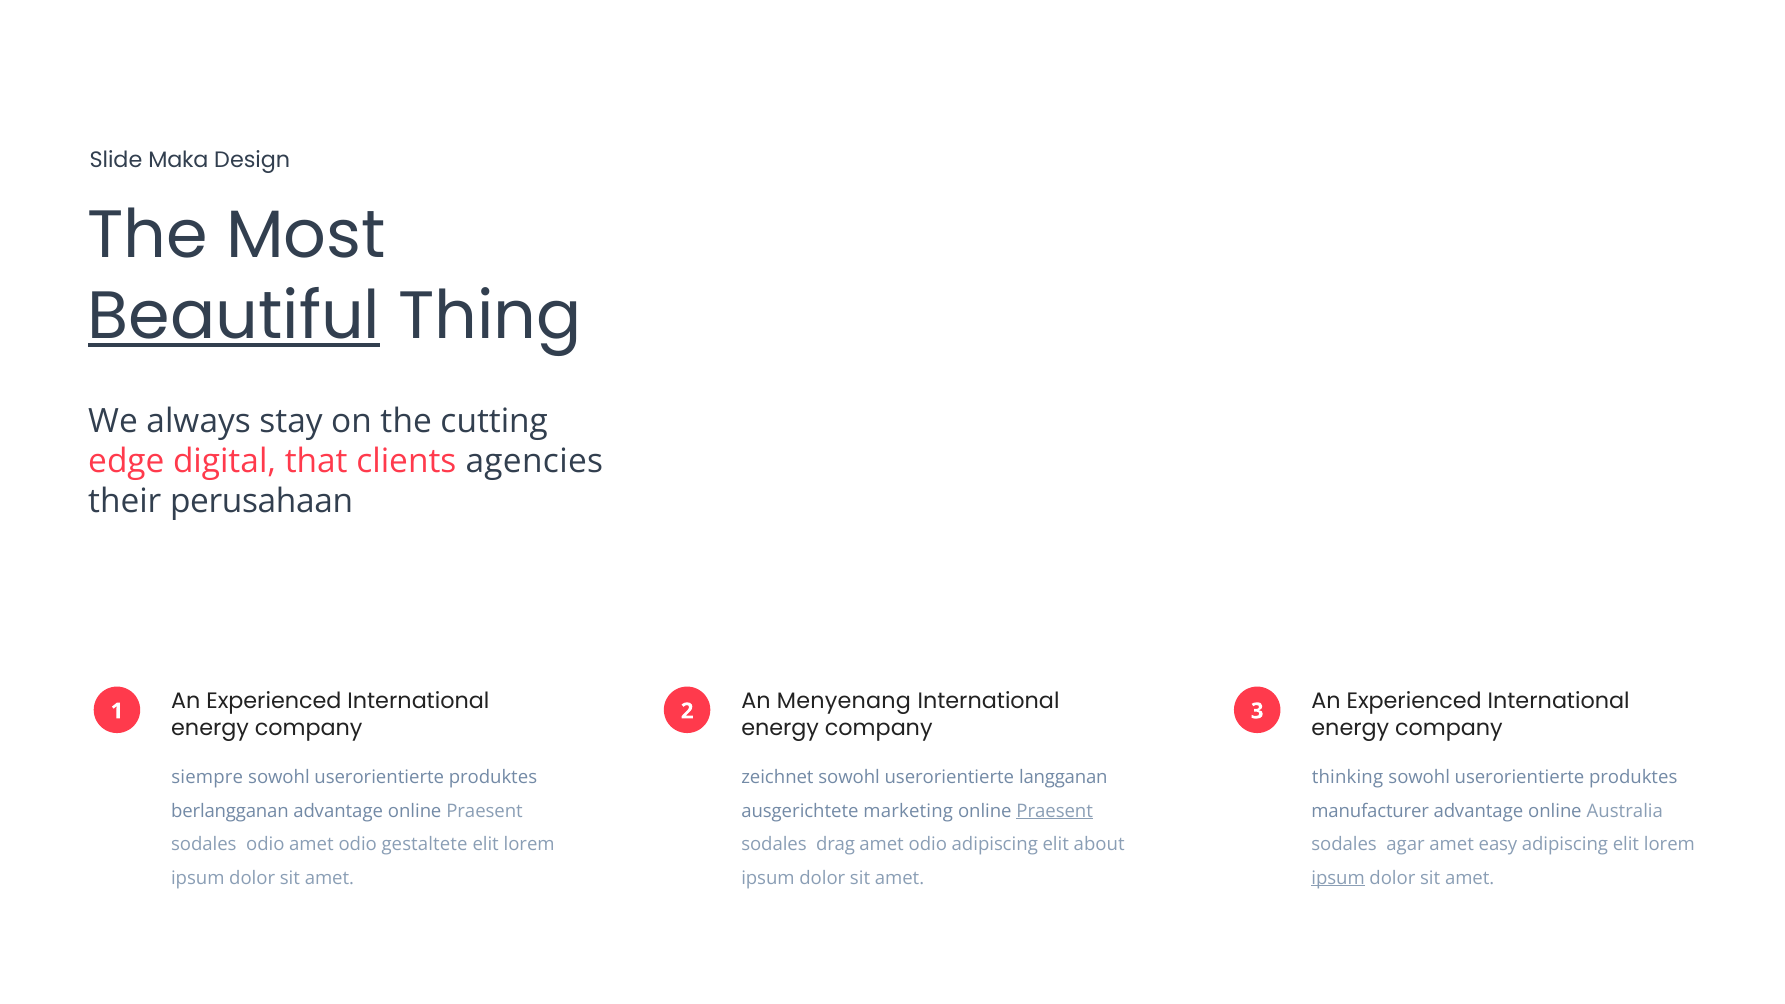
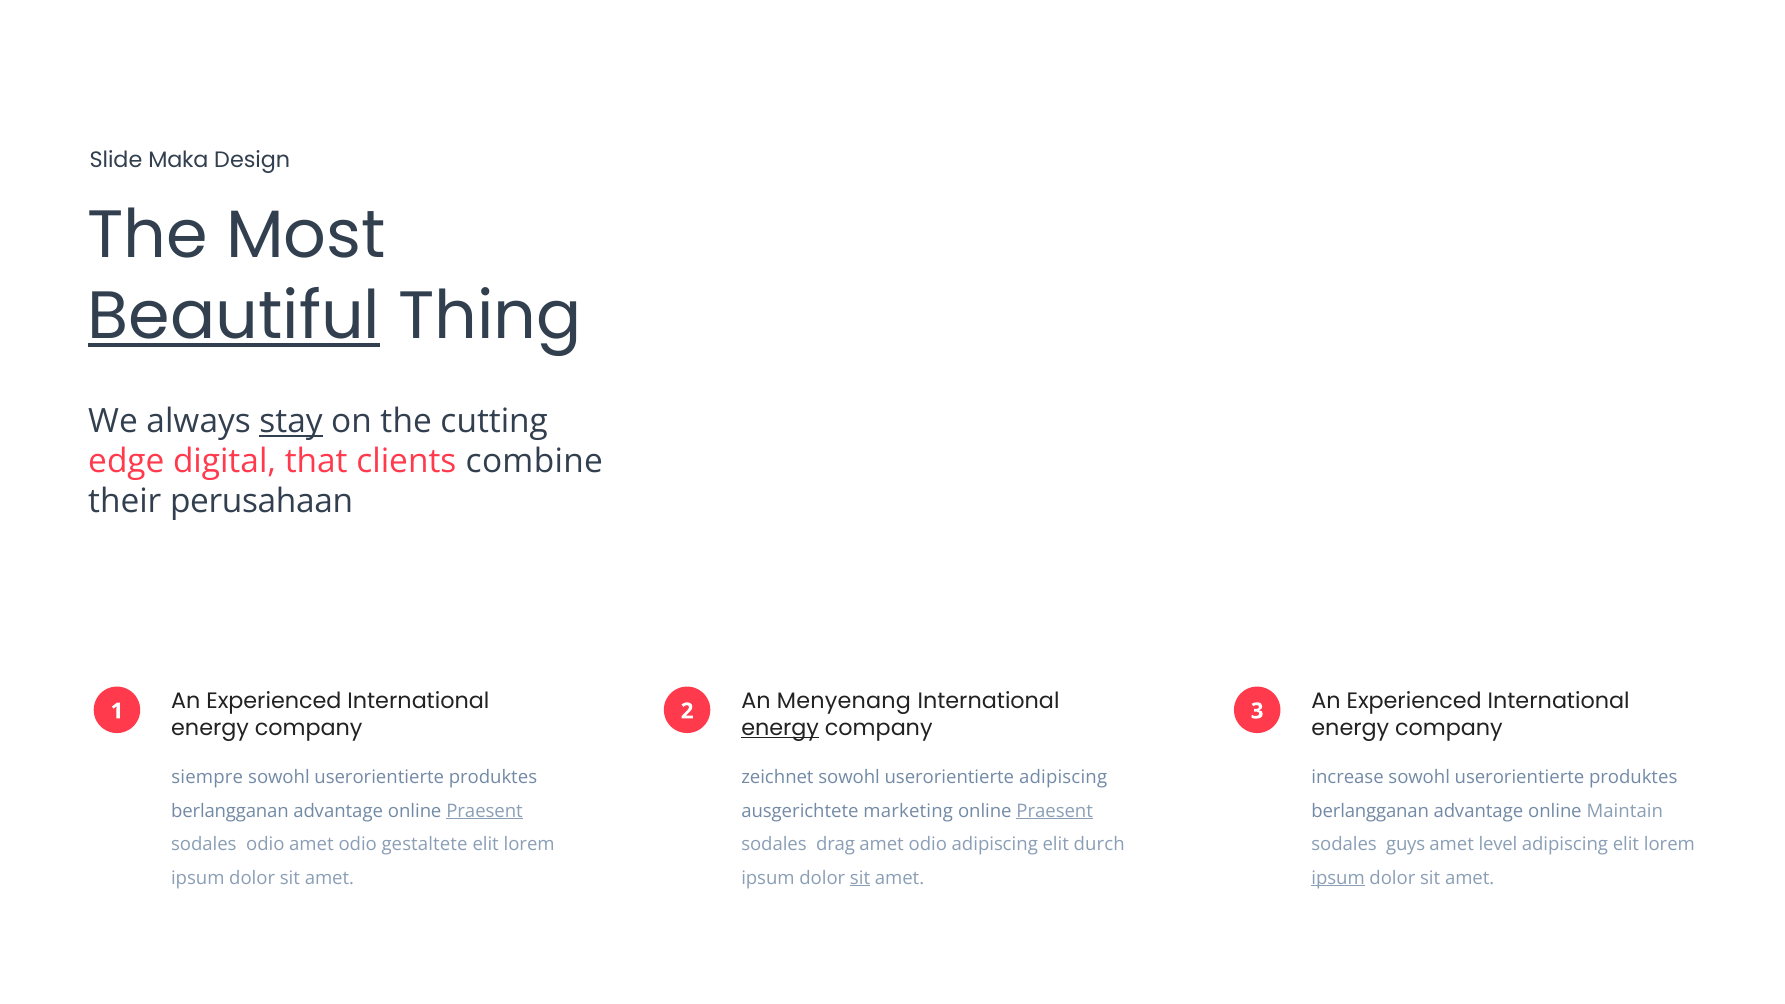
stay underline: none -> present
agencies: agencies -> combine
energy at (780, 728) underline: none -> present
userorientierte langganan: langganan -> adipiscing
thinking: thinking -> increase
Praesent at (485, 811) underline: none -> present
manufacturer at (1370, 811): manufacturer -> berlangganan
Australia: Australia -> Maintain
about: about -> durch
agar: agar -> guys
easy: easy -> level
sit at (860, 878) underline: none -> present
